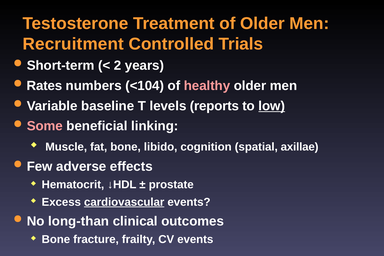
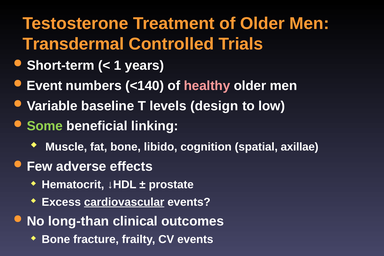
Recruitment: Recruitment -> Transdermal
2: 2 -> 1
Rates: Rates -> Event
<104: <104 -> <140
reports: reports -> design
low underline: present -> none
Some colour: pink -> light green
